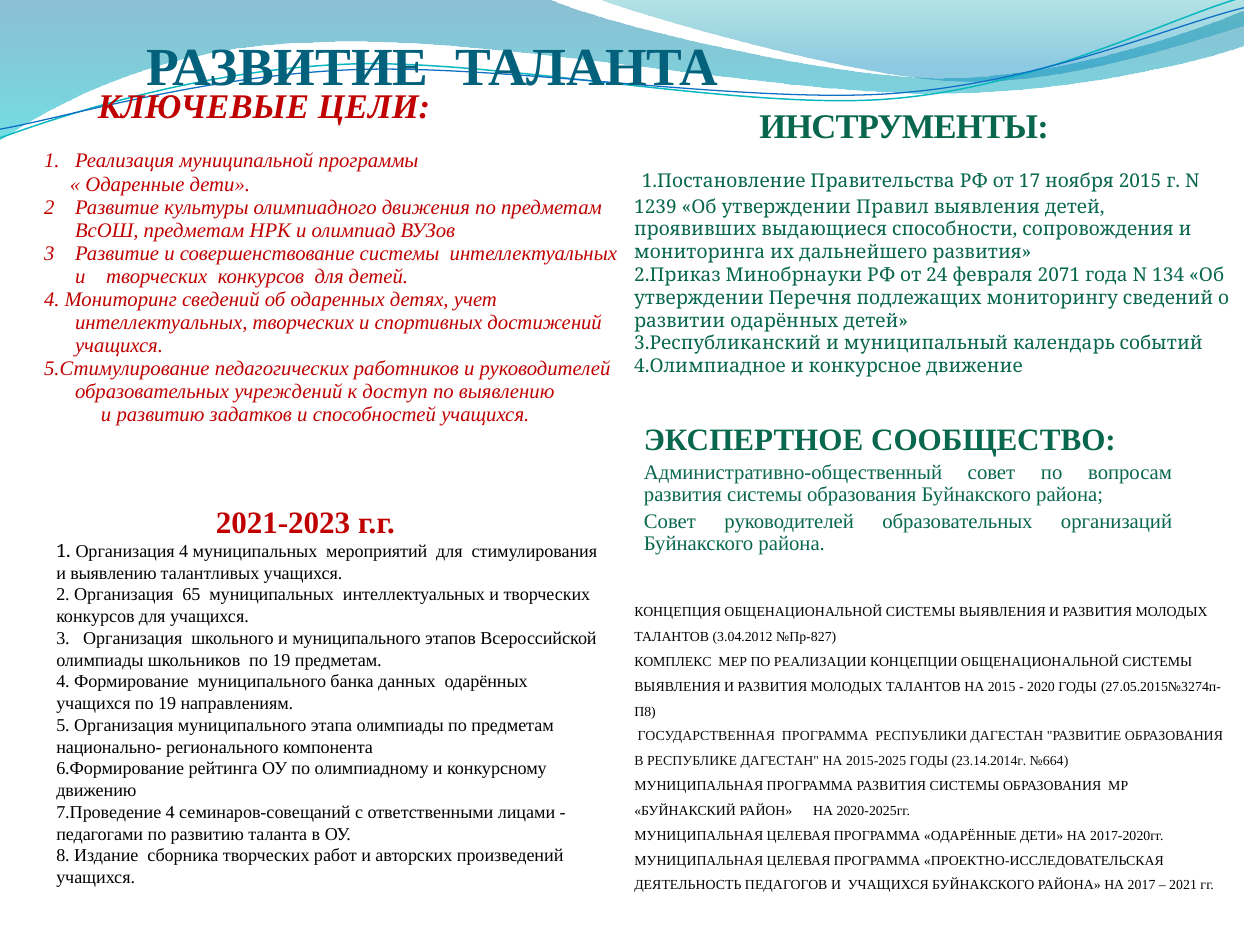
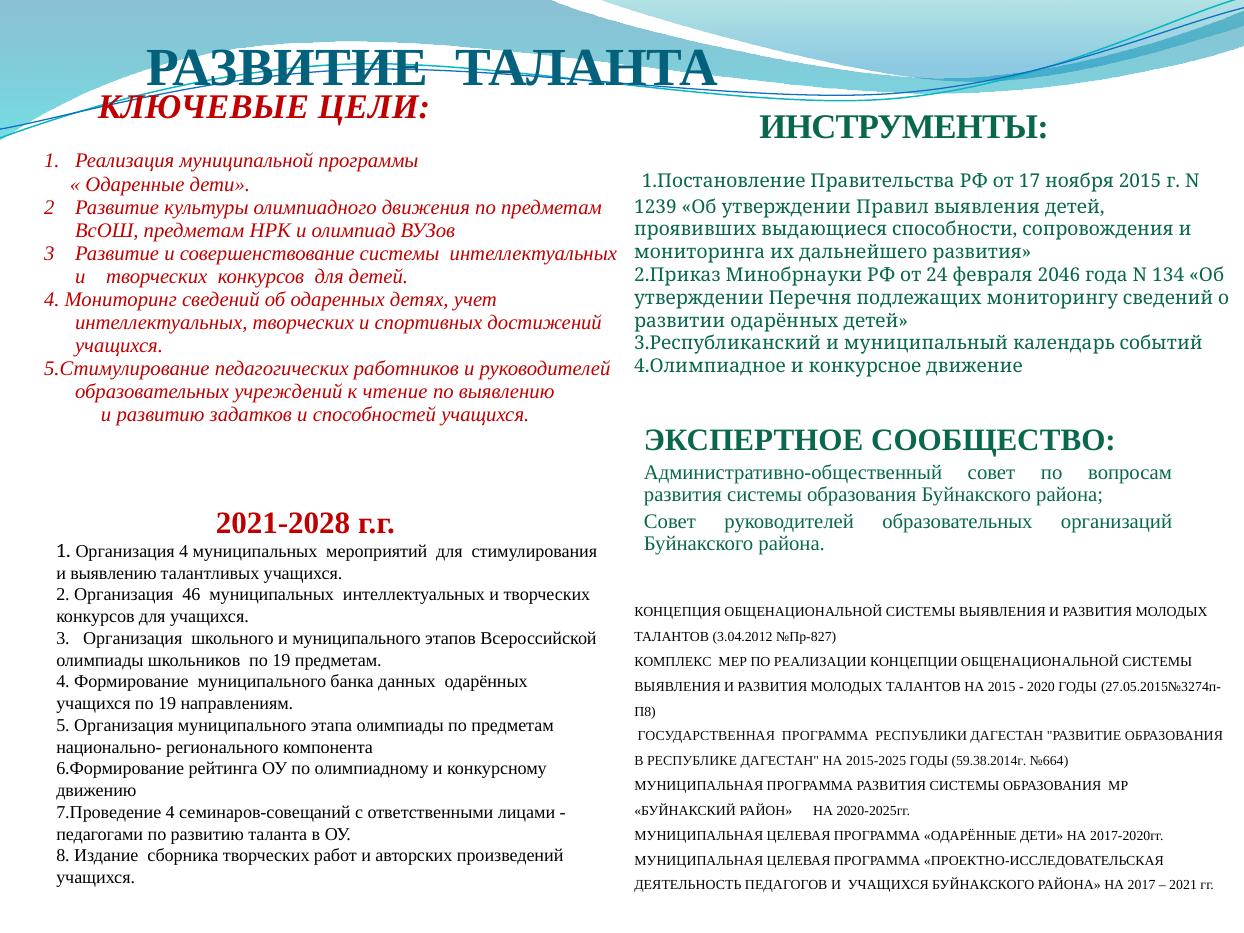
2071: 2071 -> 2046
доступ: доступ -> чтение
2021-2023: 2021-2023 -> 2021-2028
65: 65 -> 46
23.14.2014г: 23.14.2014г -> 59.38.2014г
